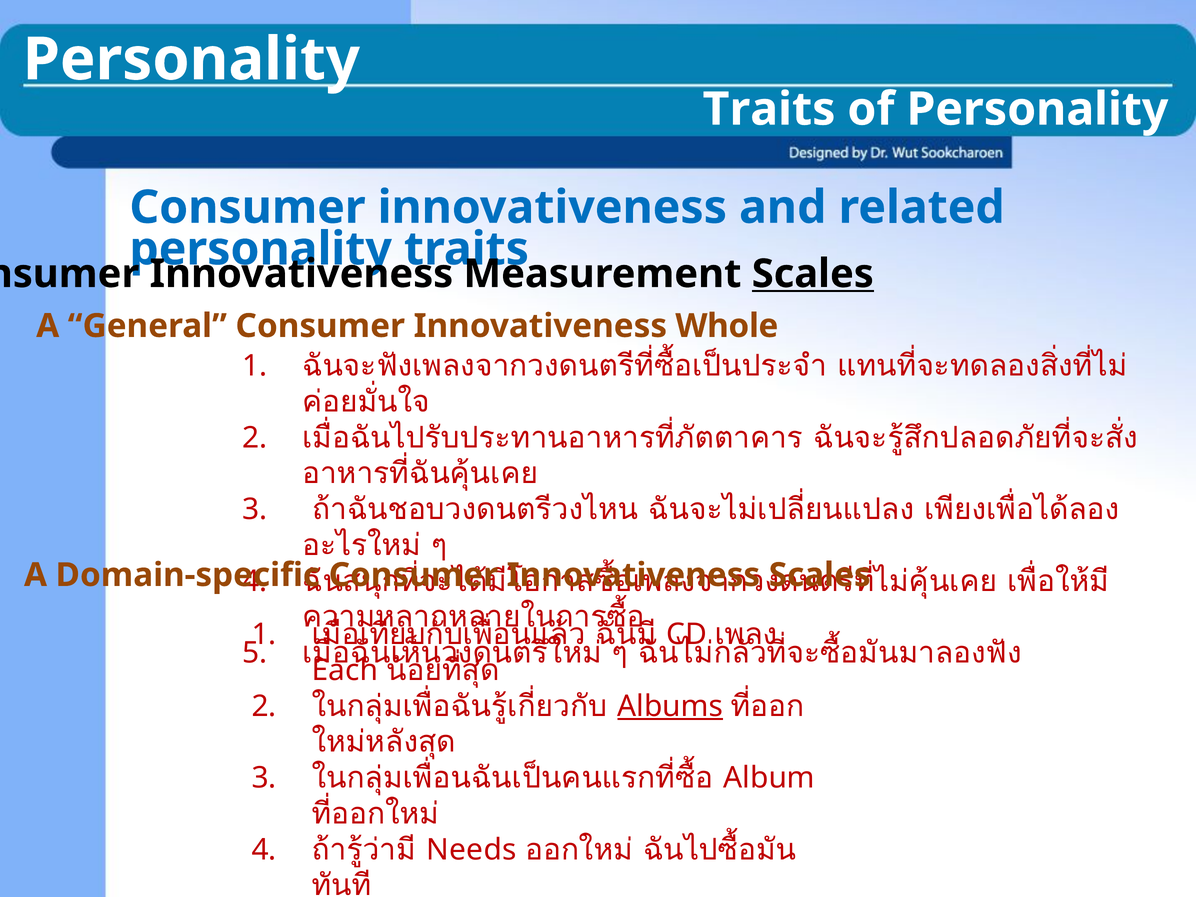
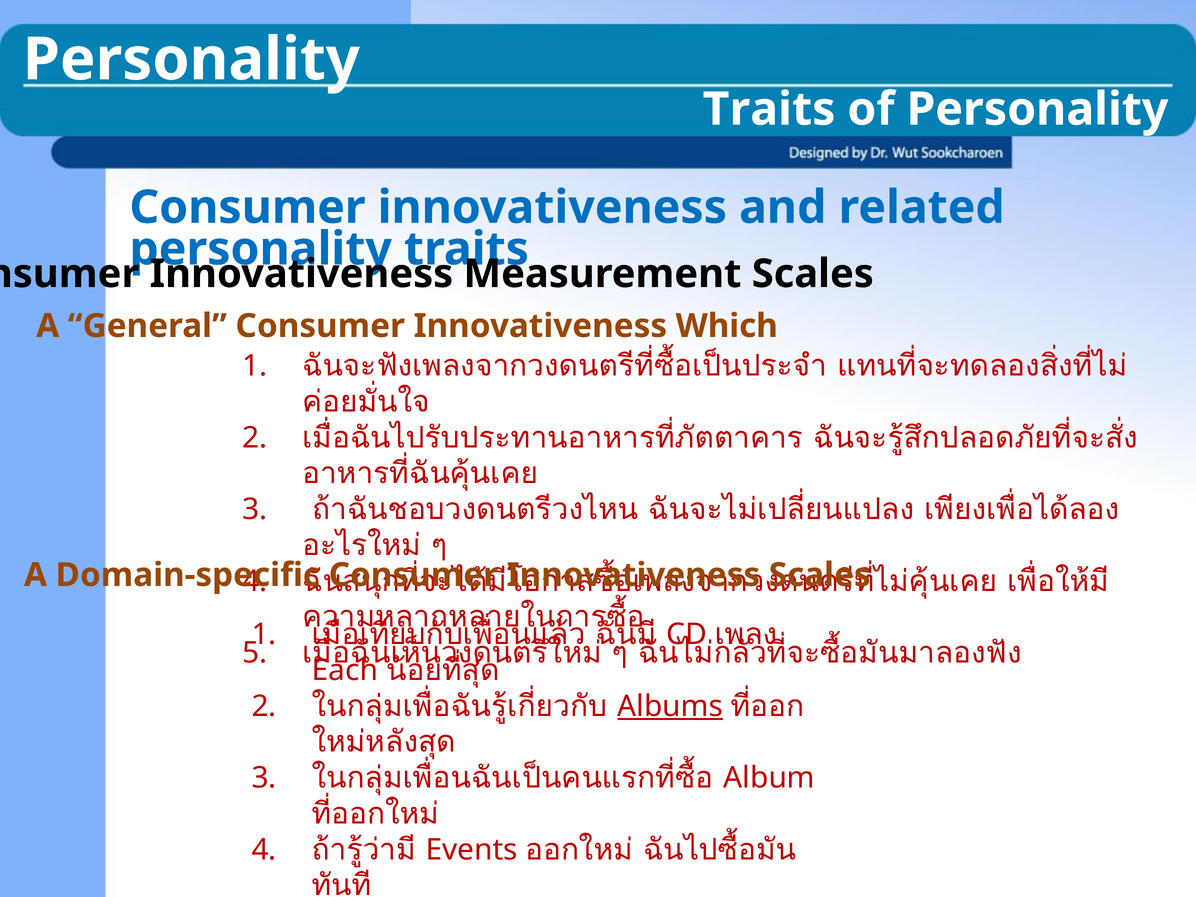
Scales at (813, 274) underline: present -> none
Whole: Whole -> Which
Needs: Needs -> Events
